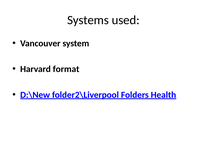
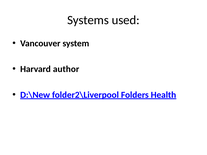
format: format -> author
